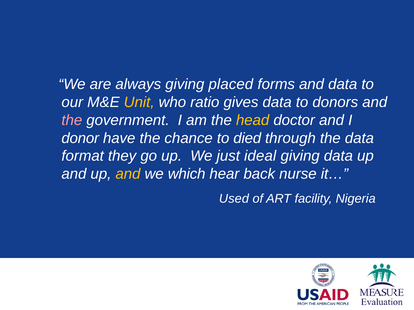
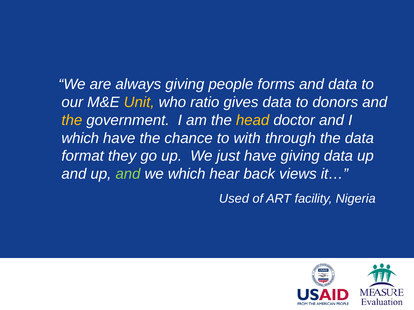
placed: placed -> people
the at (72, 120) colour: pink -> yellow
donor at (80, 138): donor -> which
died: died -> with
just ideal: ideal -> have
and at (128, 174) colour: yellow -> light green
nurse: nurse -> views
